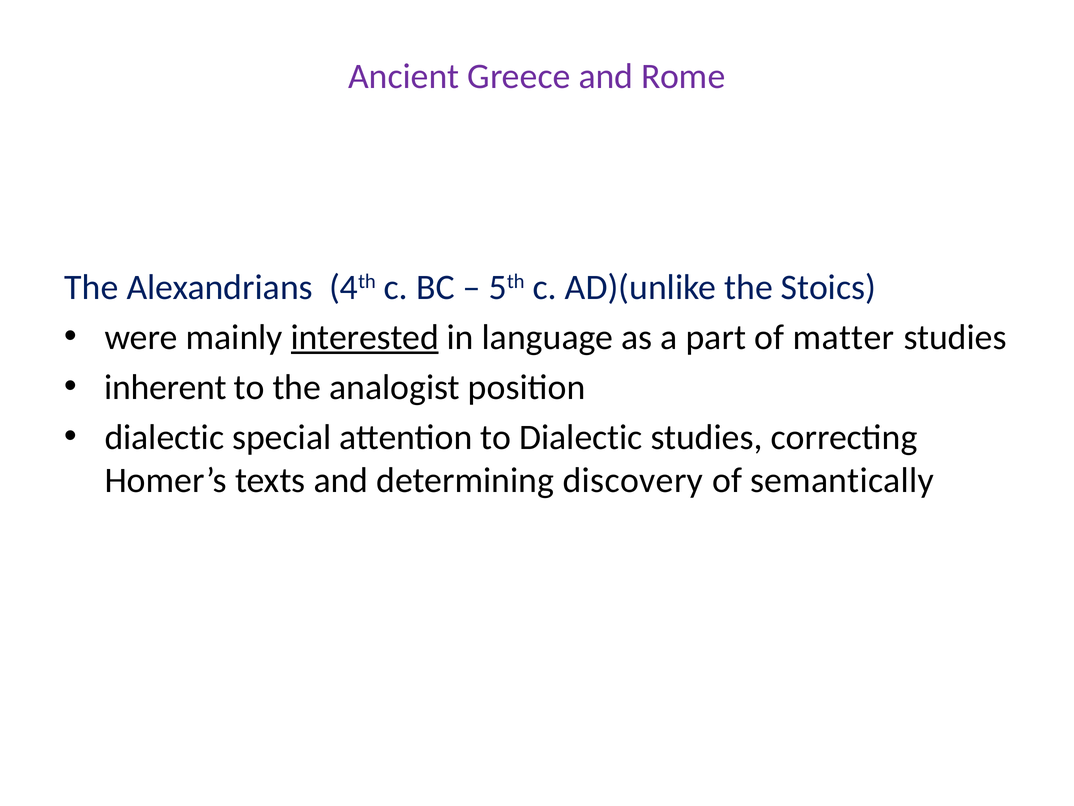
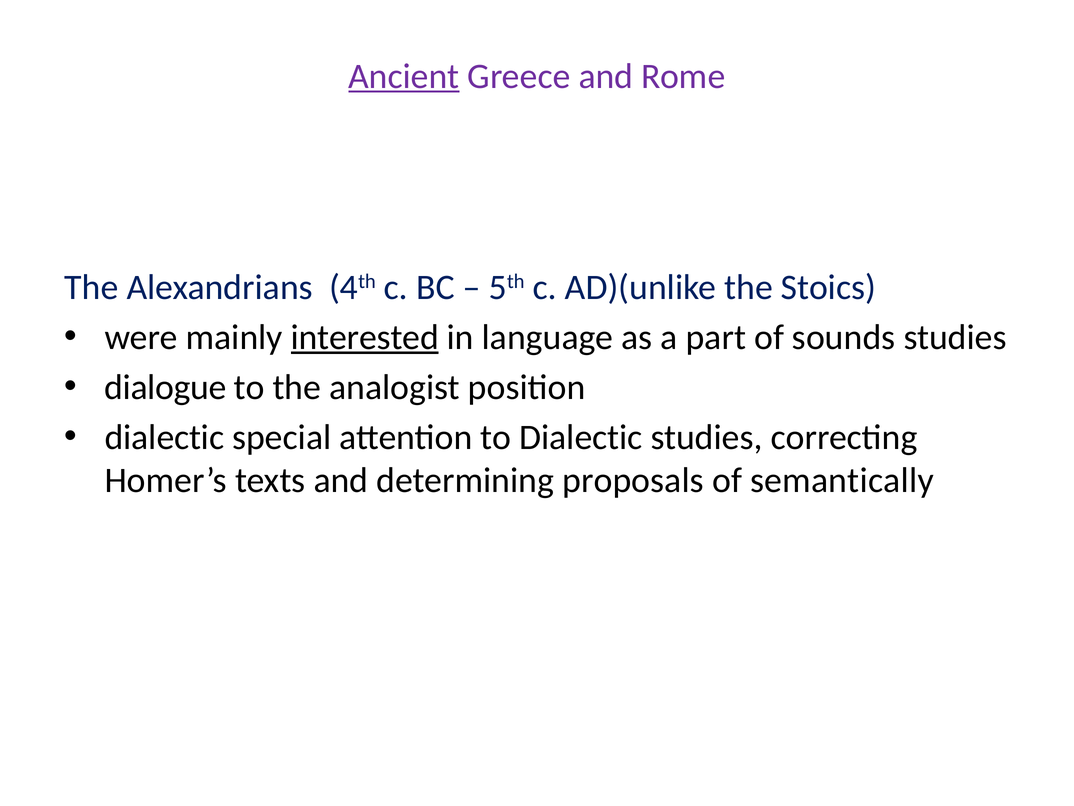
Ancient underline: none -> present
matter: matter -> sounds
inherent: inherent -> dialogue
discovery: discovery -> proposals
